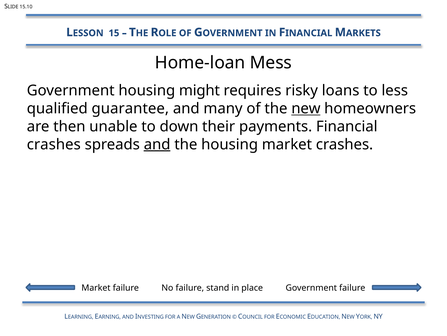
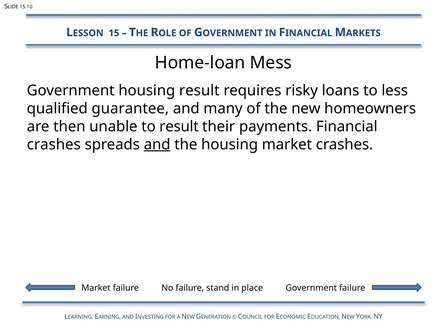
housing might: might -> result
new at (306, 108) underline: present -> none
to down: down -> result
